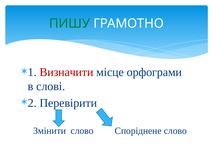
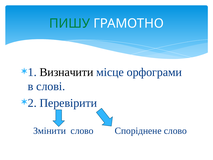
Визначити colour: red -> black
